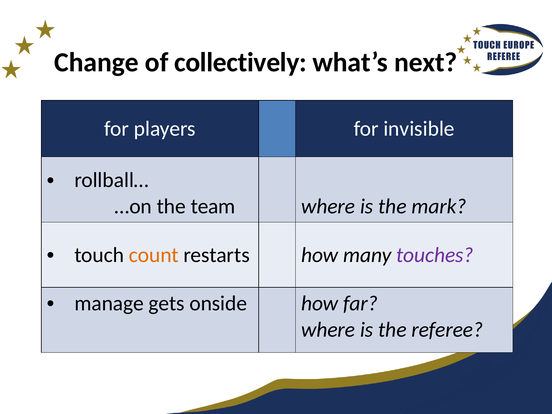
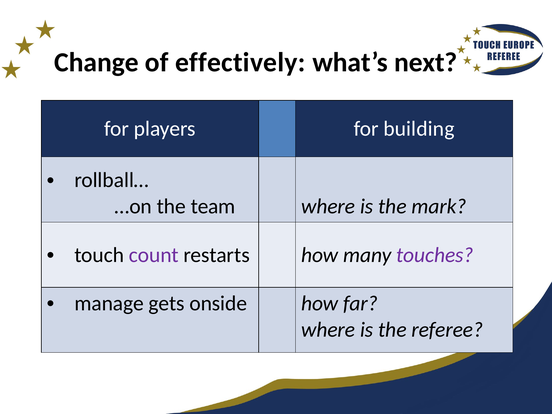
collectively: collectively -> effectively
invisible: invisible -> building
count colour: orange -> purple
